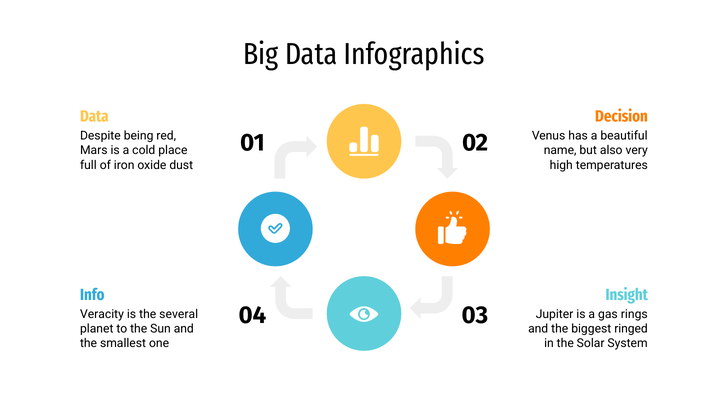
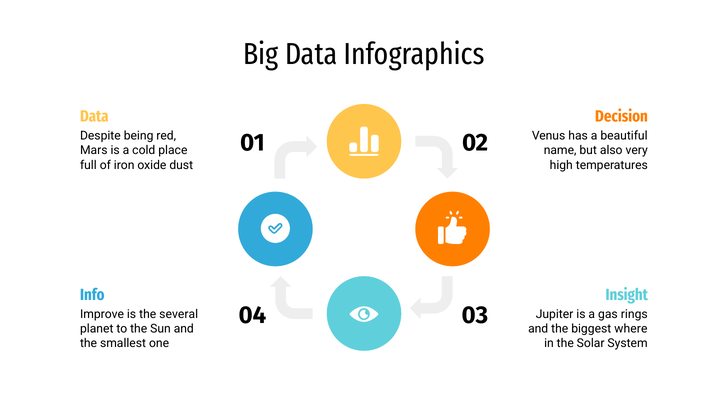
Veracity: Veracity -> Improve
ringed: ringed -> where
